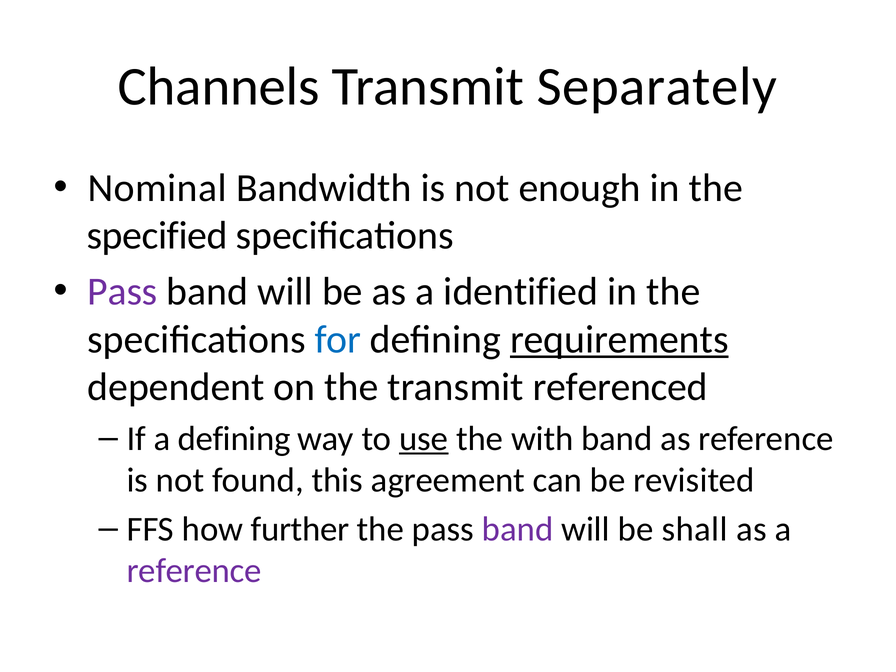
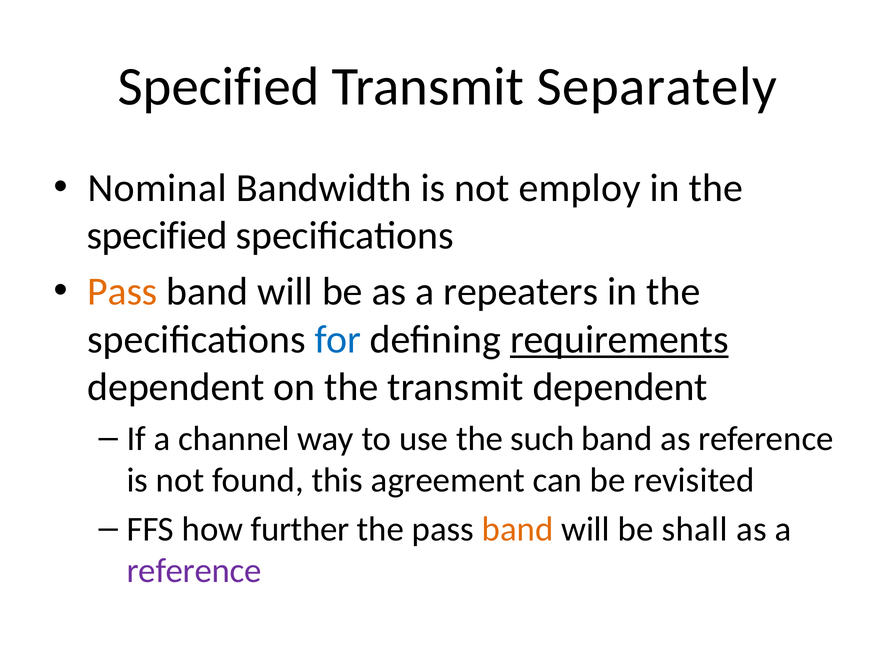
Channels at (219, 87): Channels -> Specified
enough: enough -> employ
Pass at (122, 292) colour: purple -> orange
identified: identified -> repeaters
transmit referenced: referenced -> dependent
a defining: defining -> channel
use underline: present -> none
with: with -> such
band at (518, 529) colour: purple -> orange
